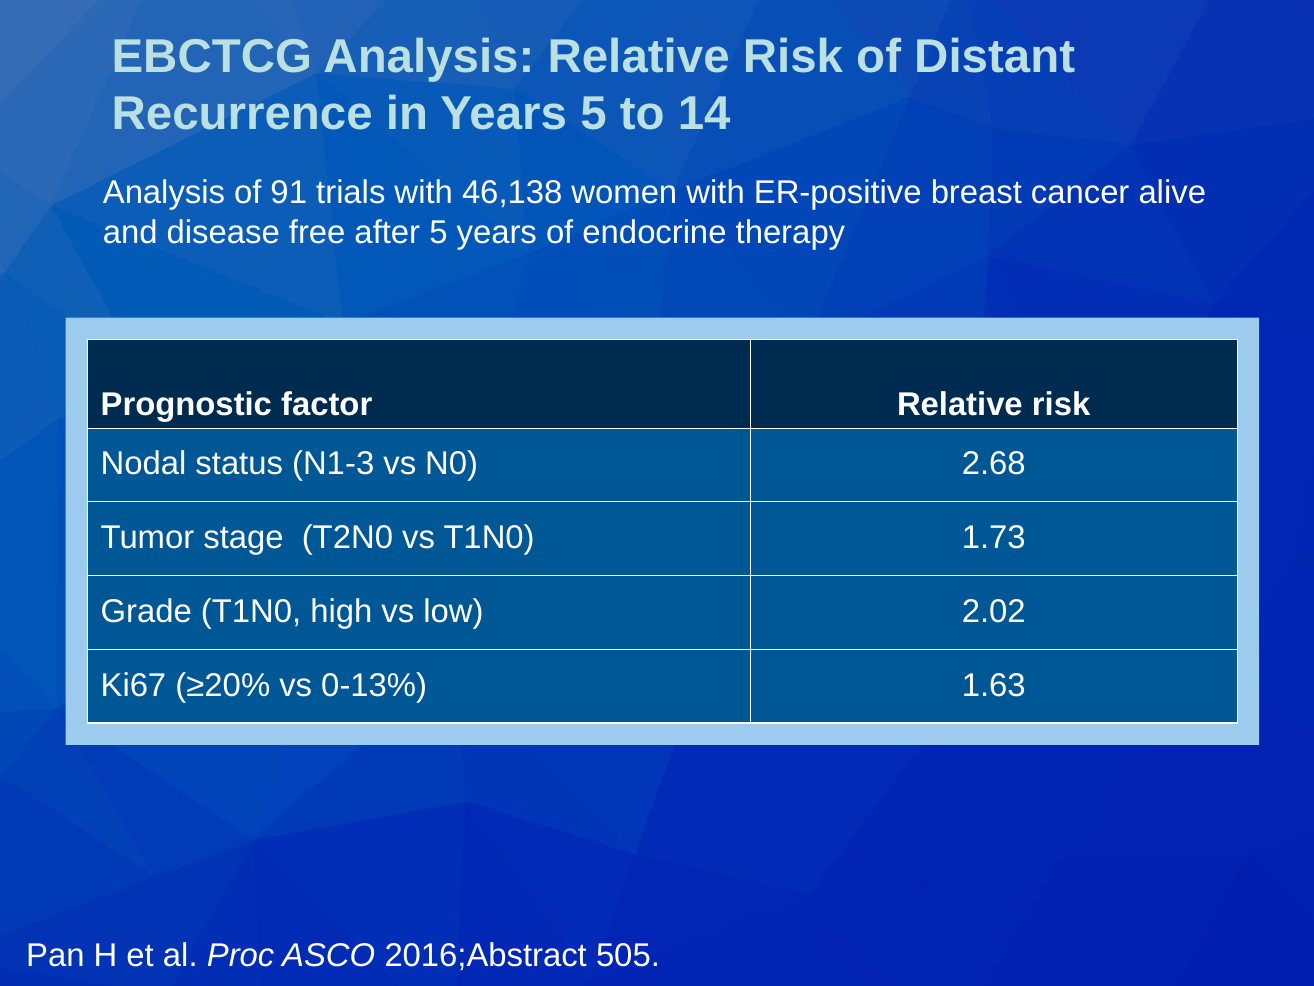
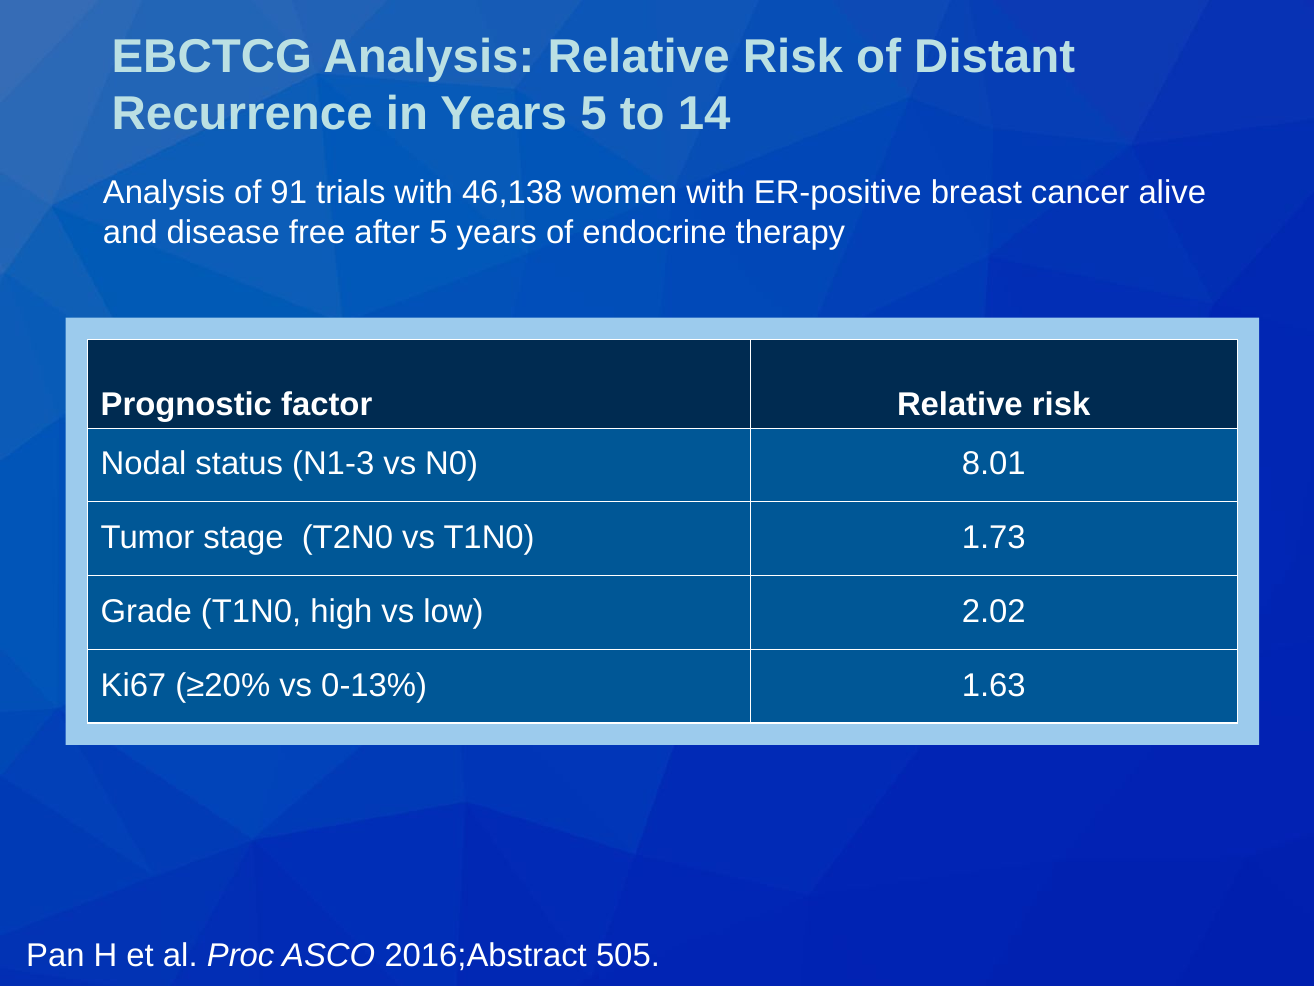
2.68: 2.68 -> 8.01
